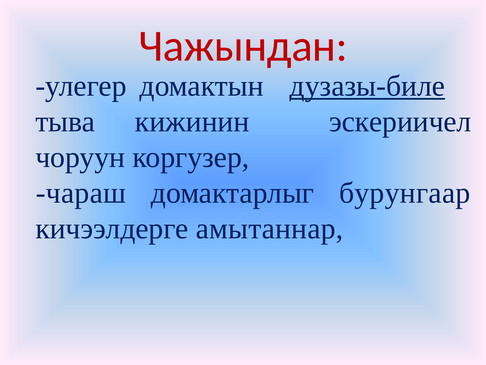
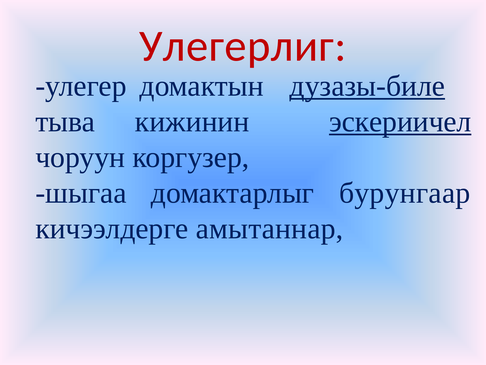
Чажындан: Чажындан -> Улегерлиг
эскериичел underline: none -> present
чараш: чараш -> шыгаа
